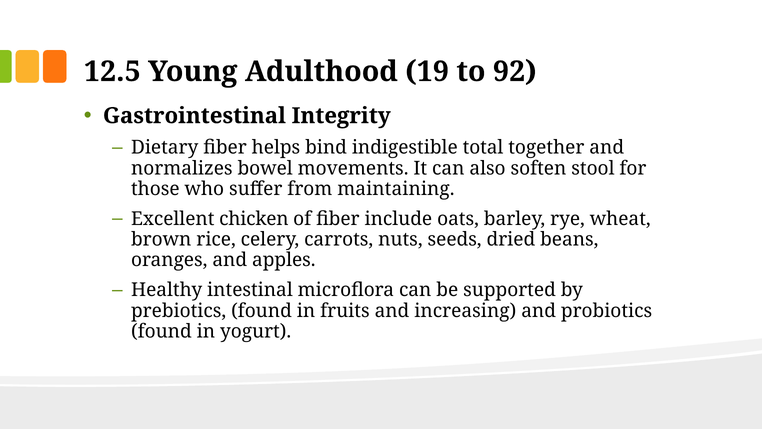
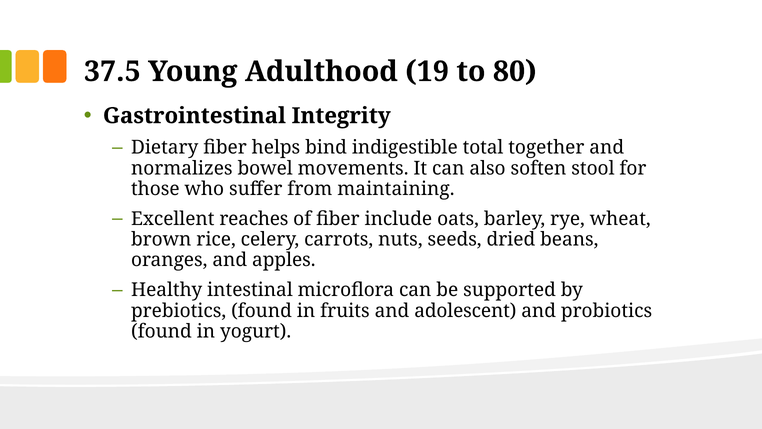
12.5: 12.5 -> 37.5
92: 92 -> 80
chicken: chicken -> reaches
increasing: increasing -> adolescent
